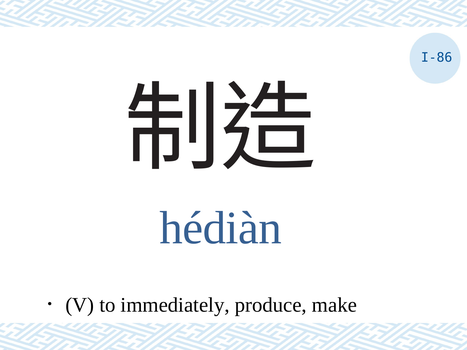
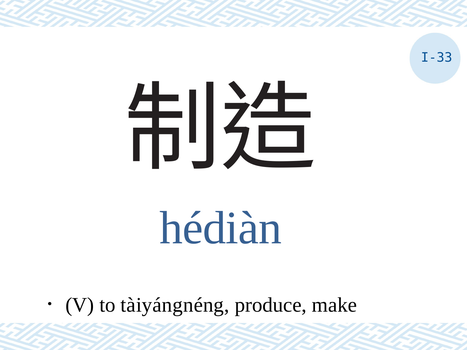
I-86: I-86 -> I-33
immediately: immediately -> tàiyángnéng
